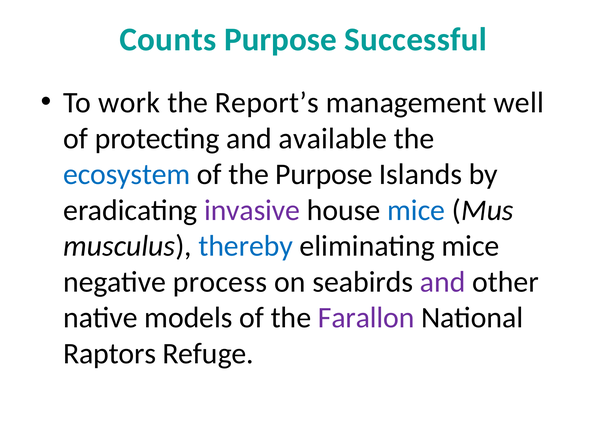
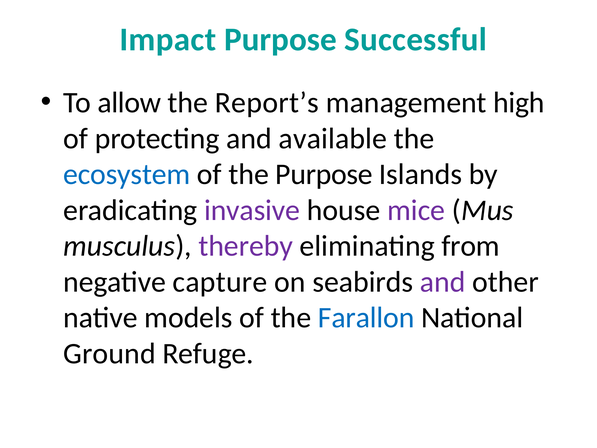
Counts: Counts -> Impact
work: work -> allow
well: well -> high
mice at (416, 210) colour: blue -> purple
thereby colour: blue -> purple
eliminating mice: mice -> from
process: process -> capture
Farallon colour: purple -> blue
Raptors: Raptors -> Ground
